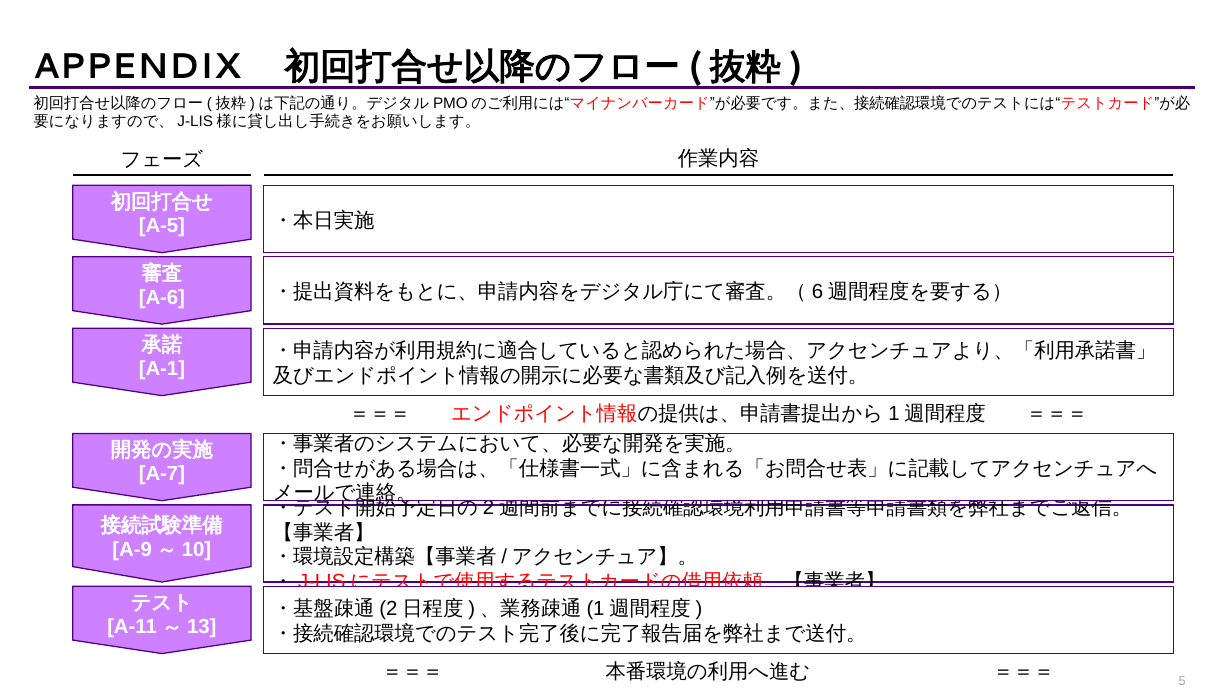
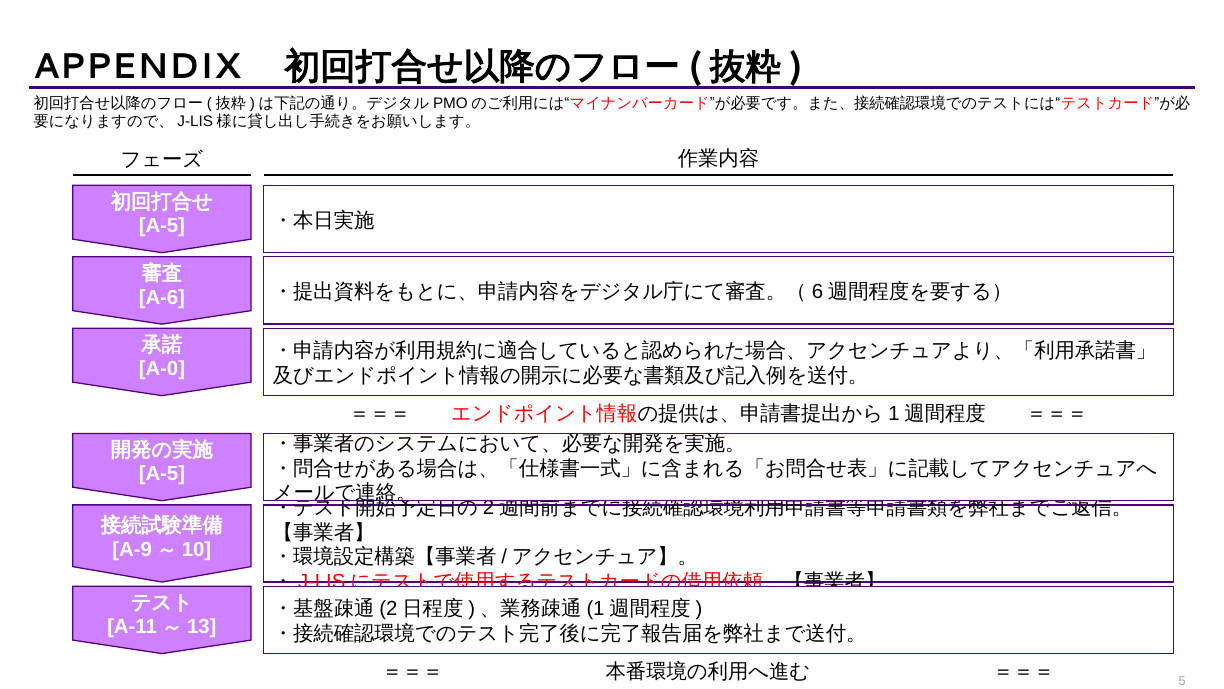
A-1: A-1 -> A-0
A-7 at (162, 474): A-7 -> A-5
